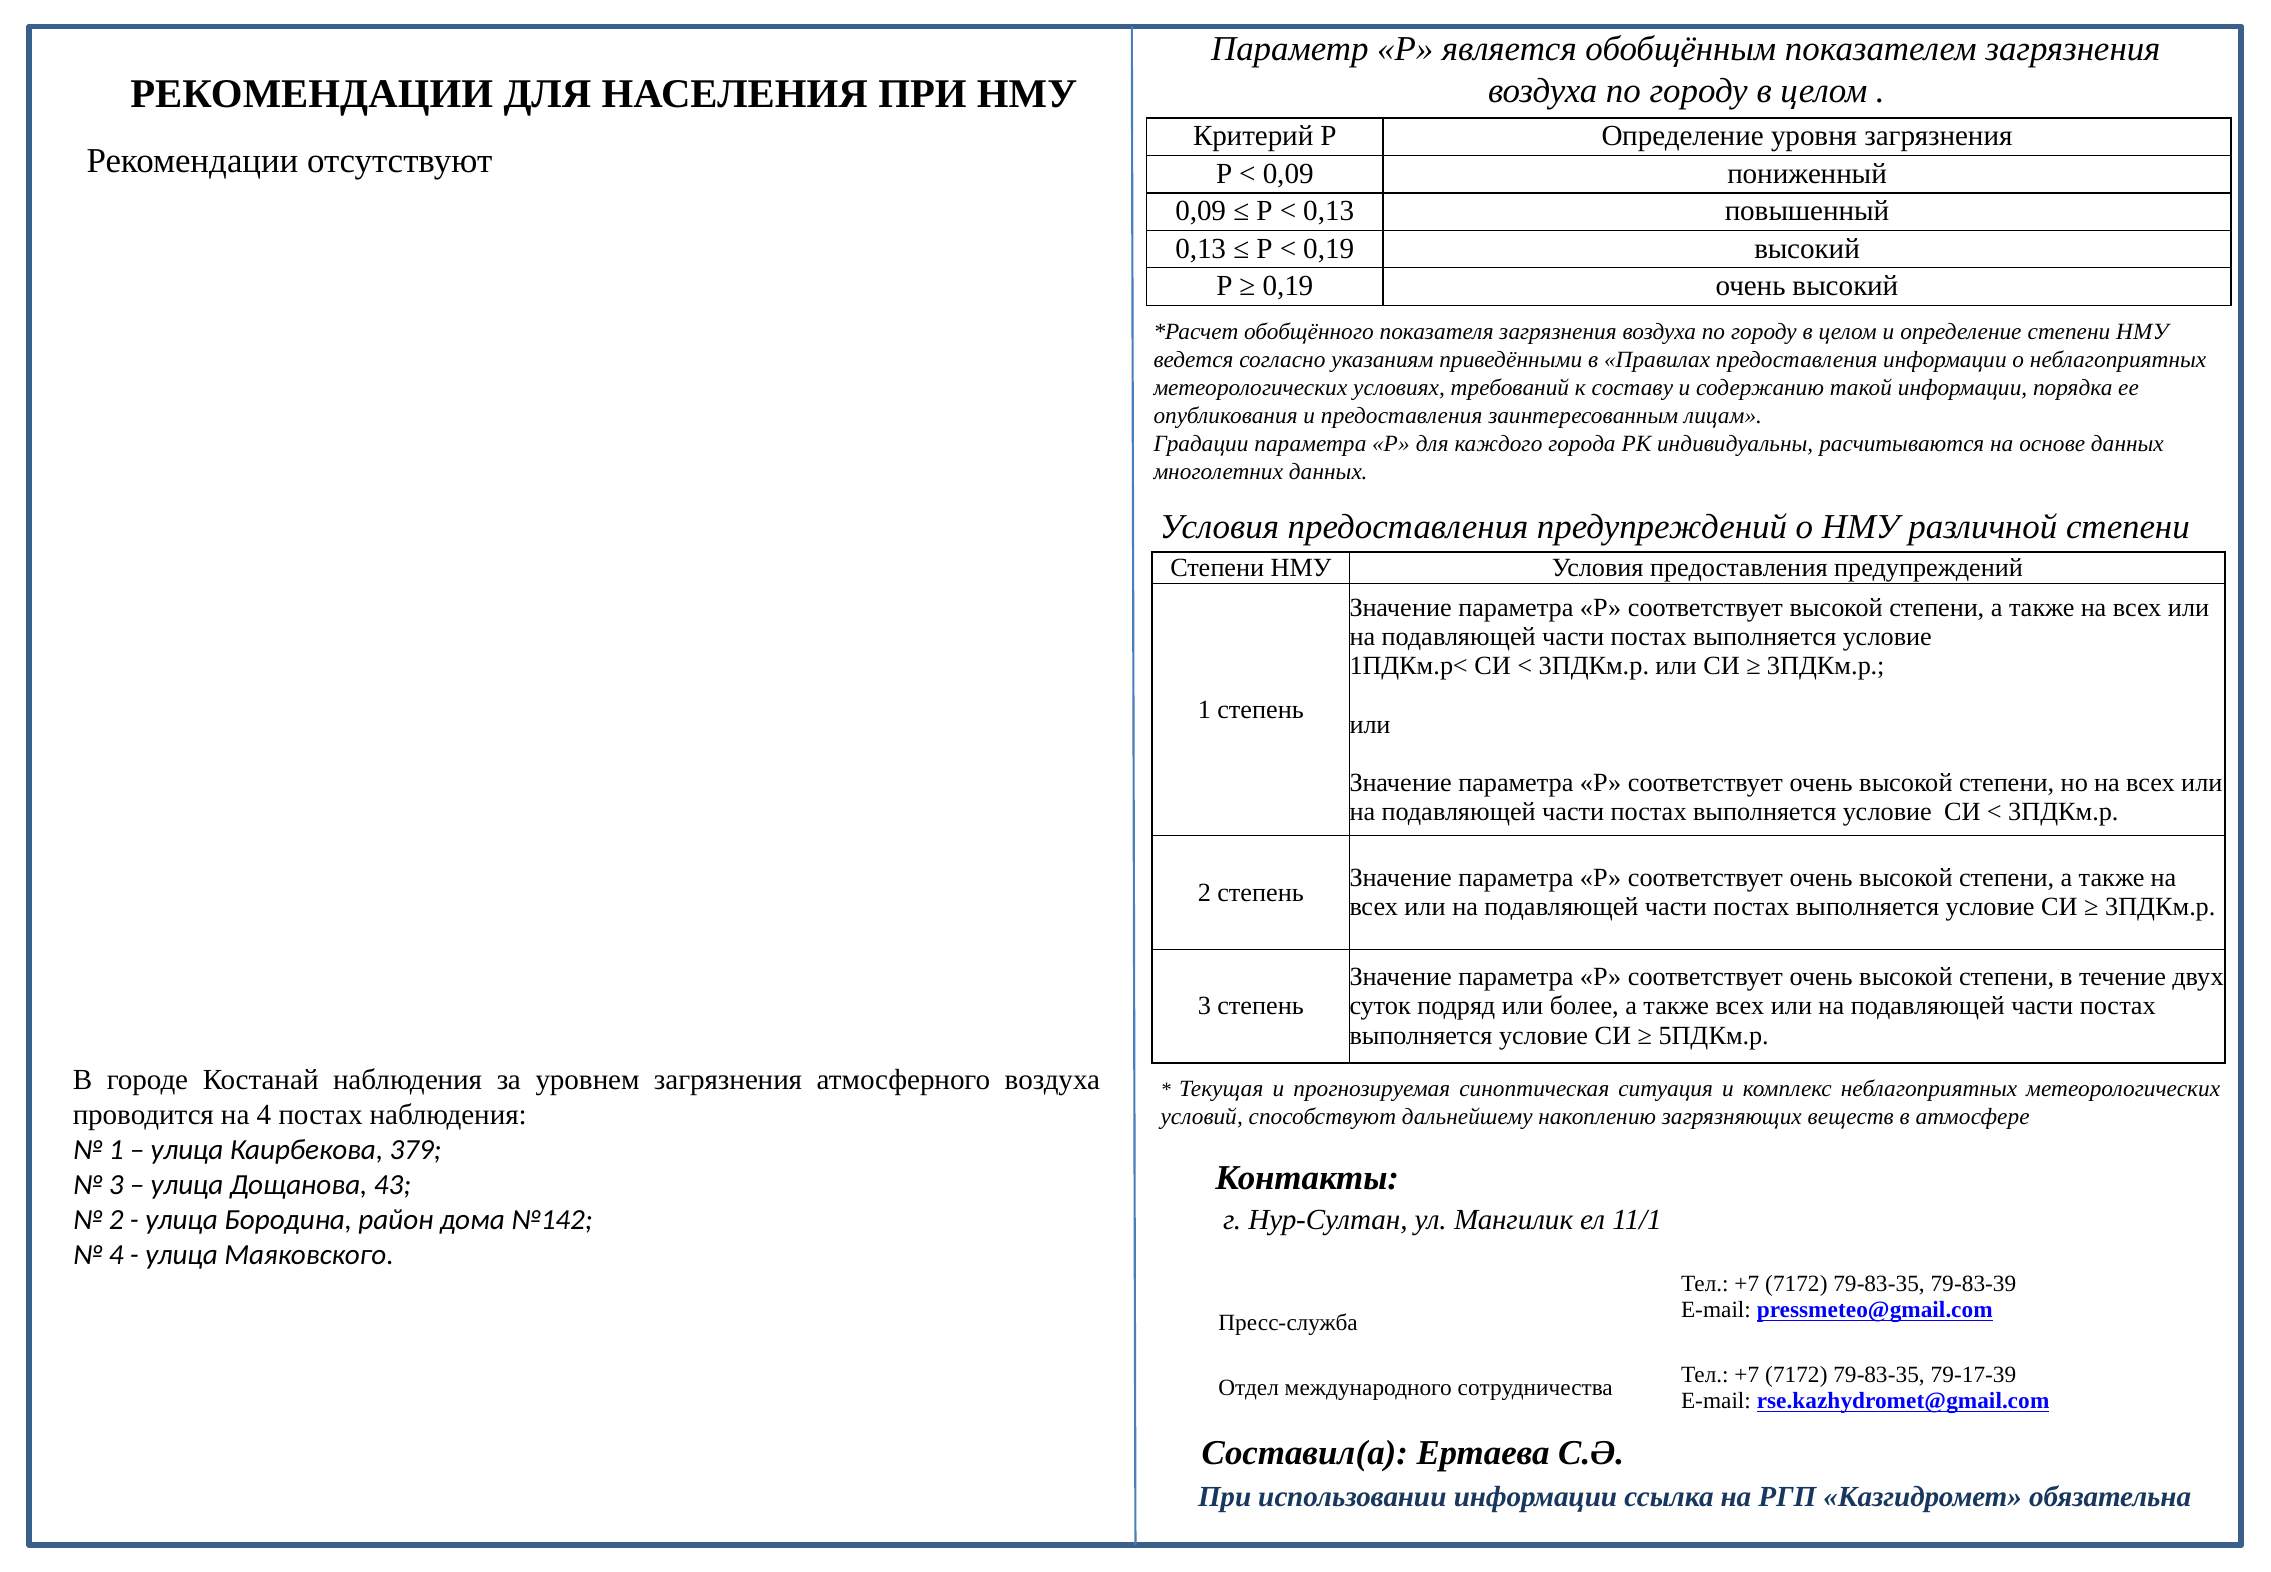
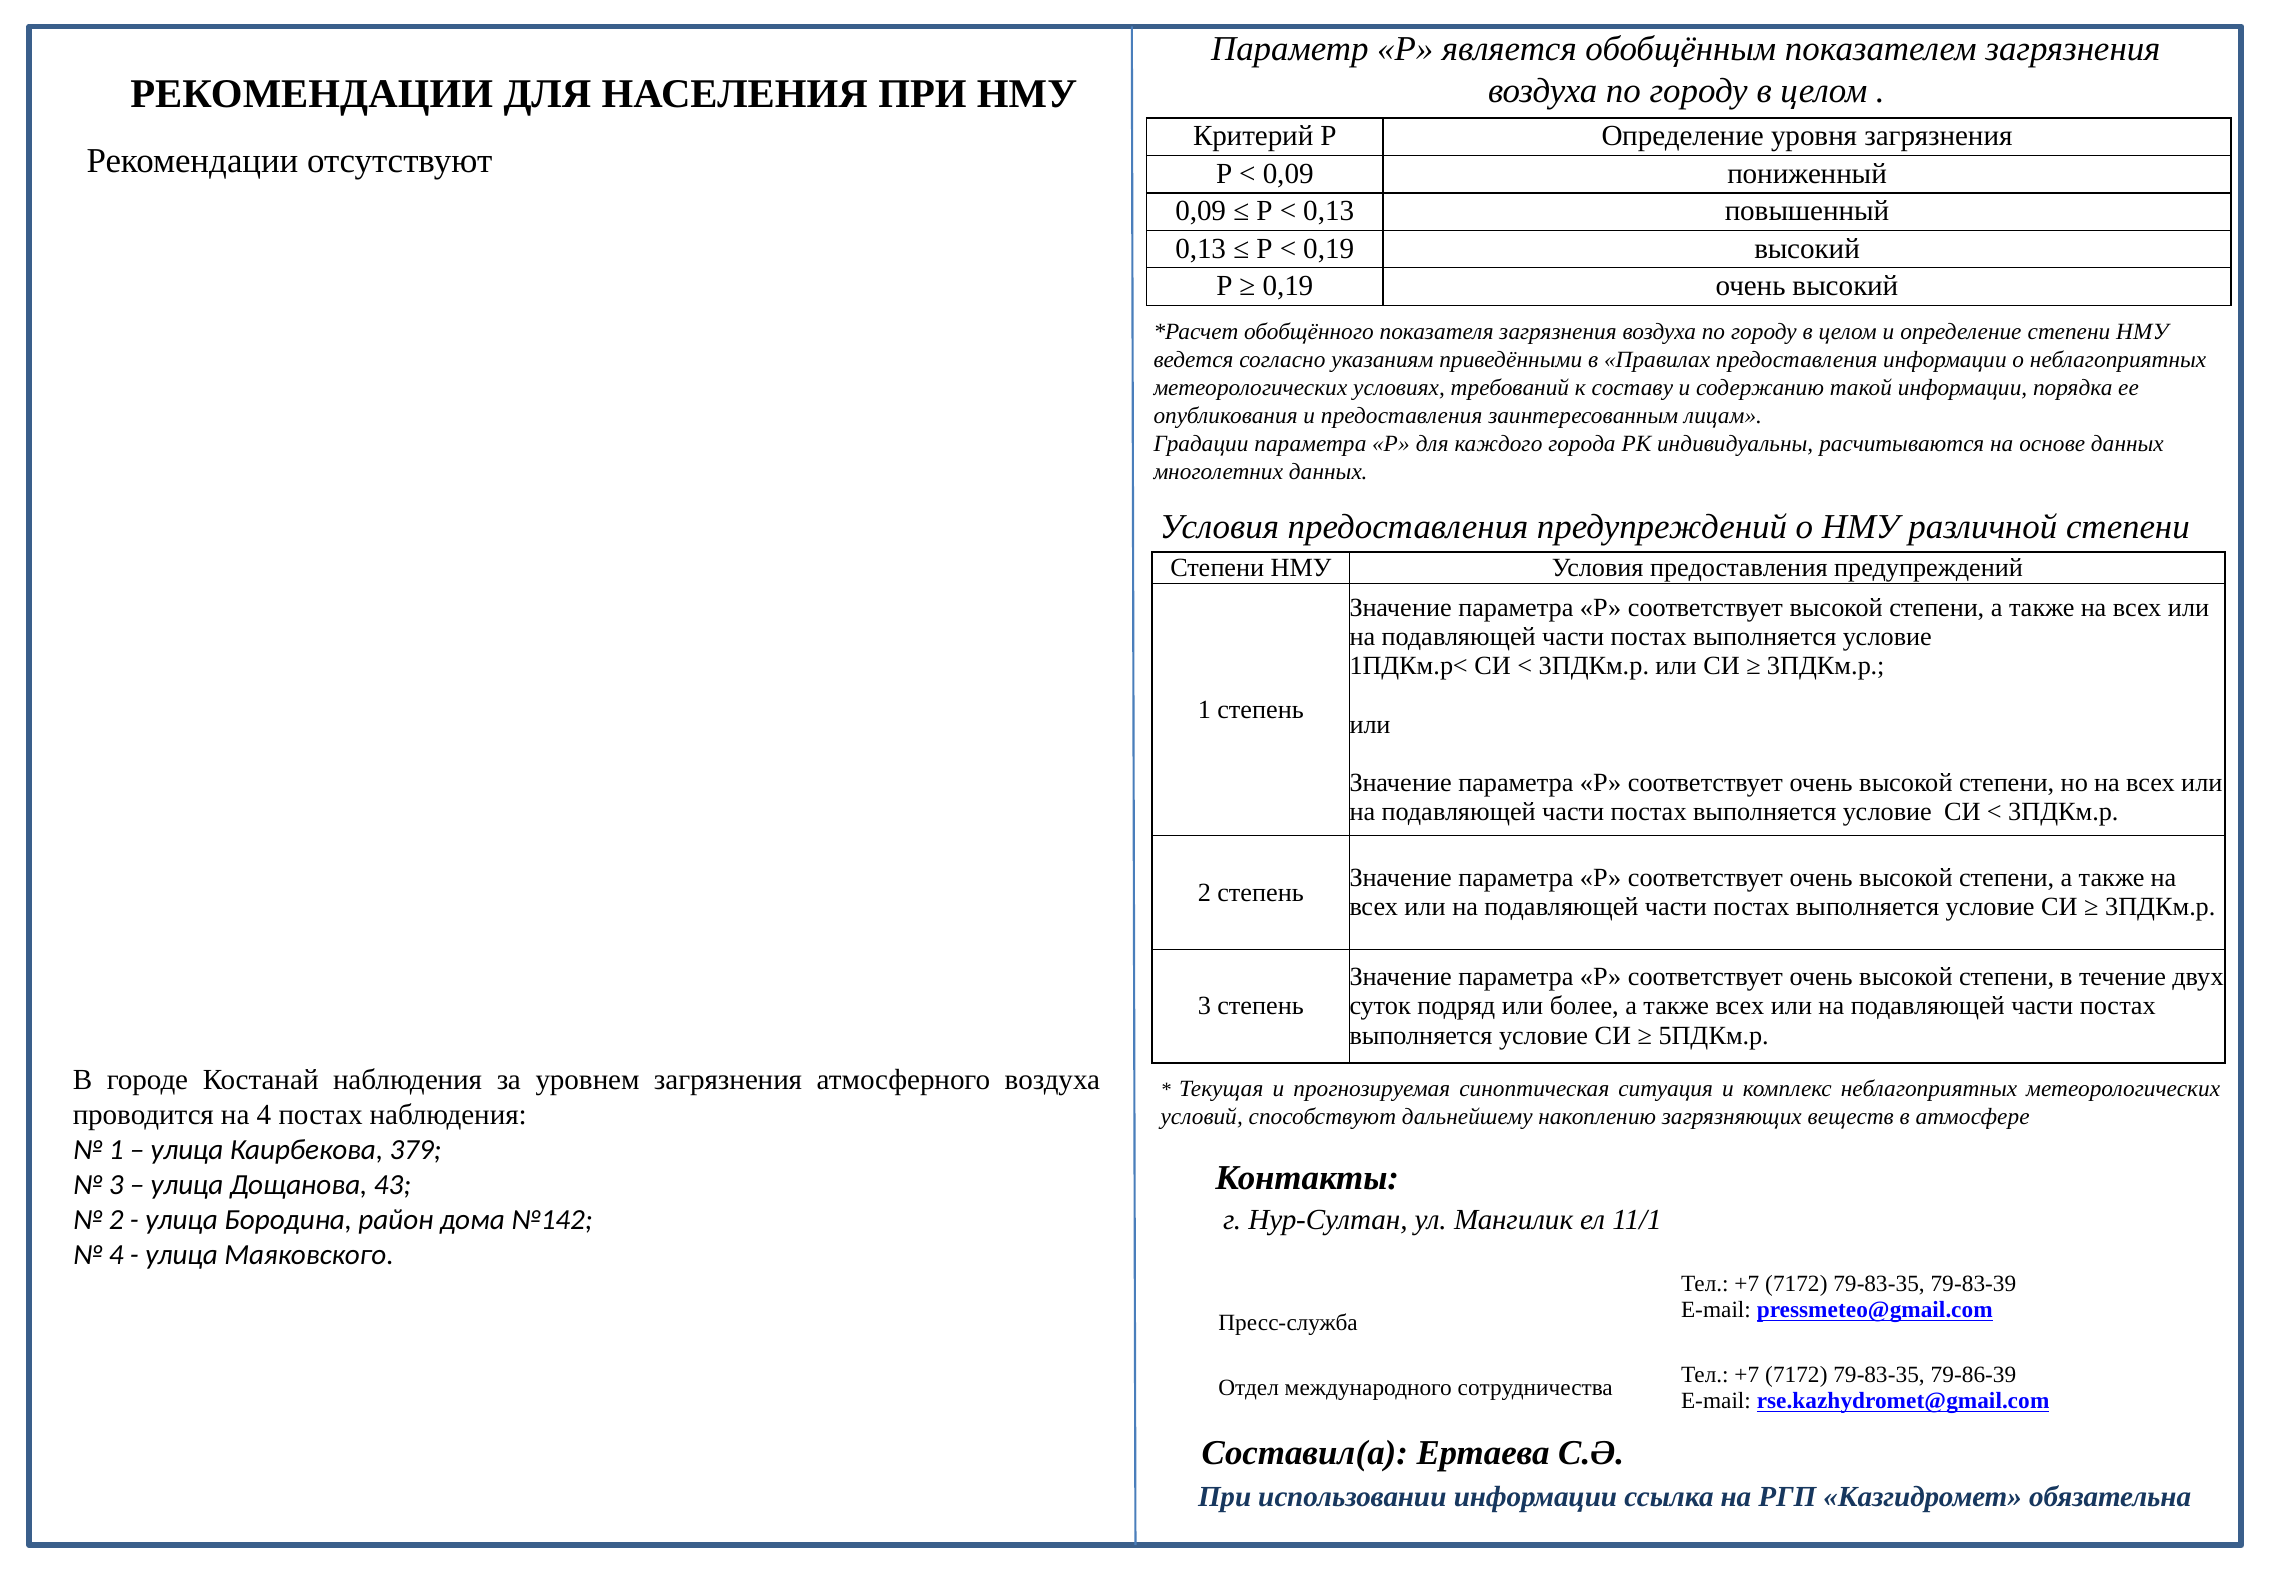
79-17-39: 79-17-39 -> 79-86-39
